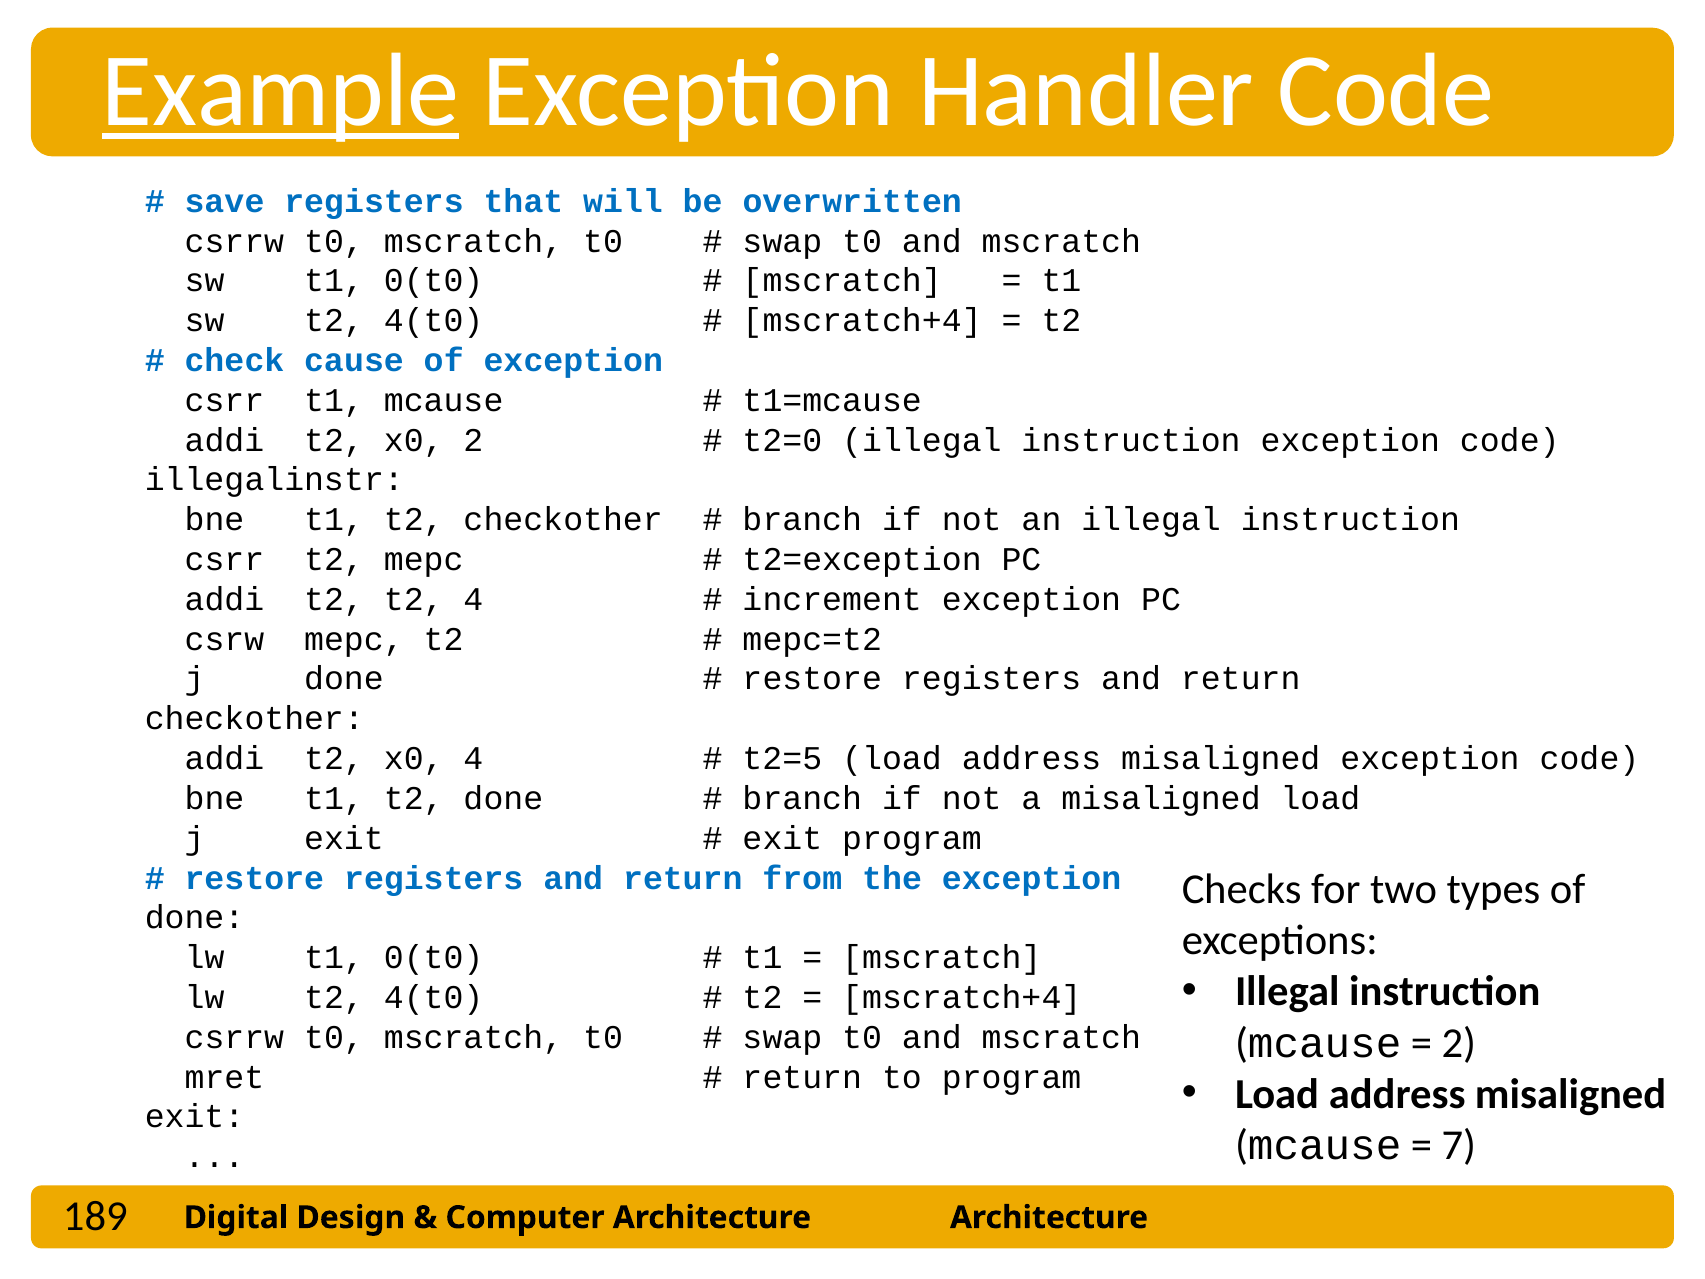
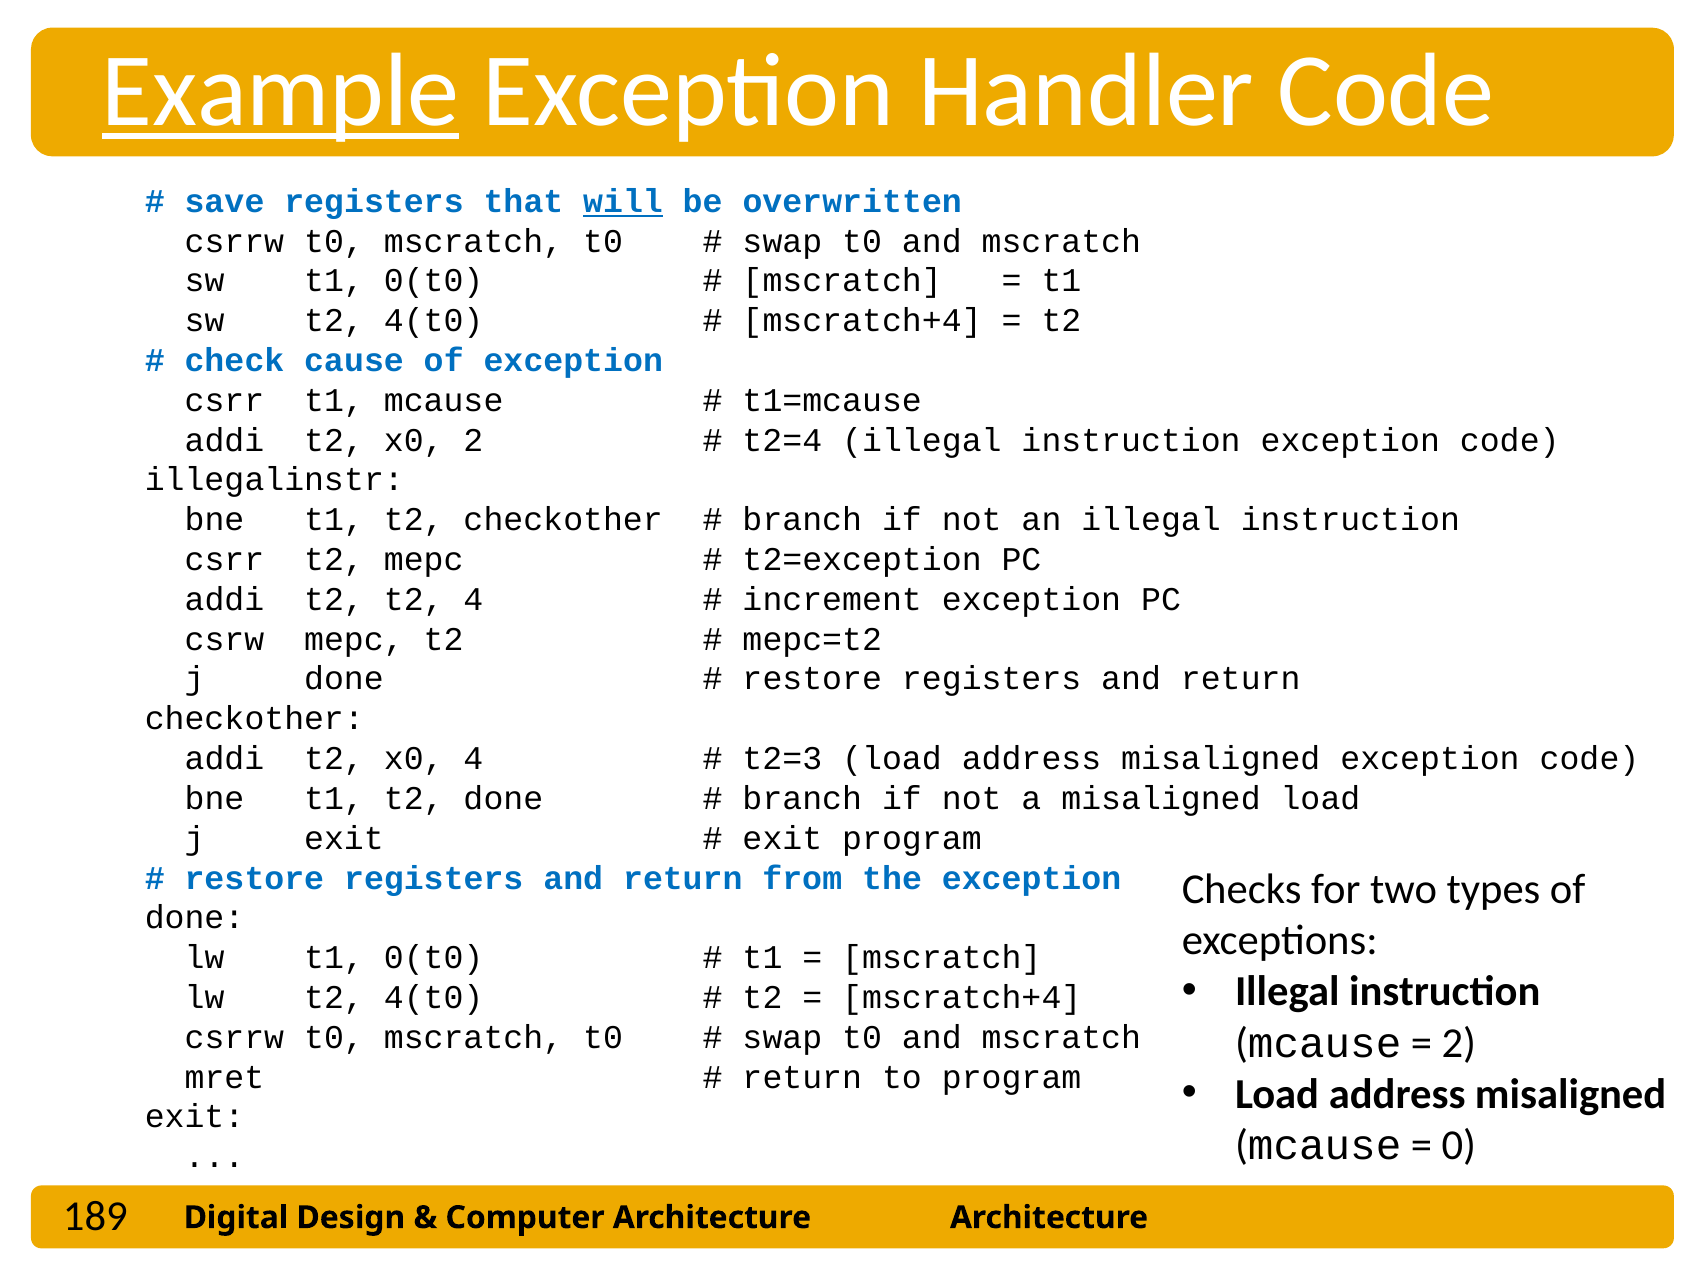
will underline: none -> present
t2=0: t2=0 -> t2=4
t2=5: t2=5 -> t2=3
7: 7 -> 0
